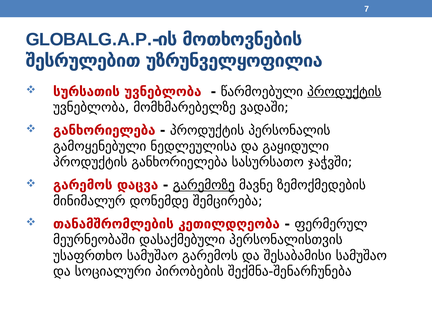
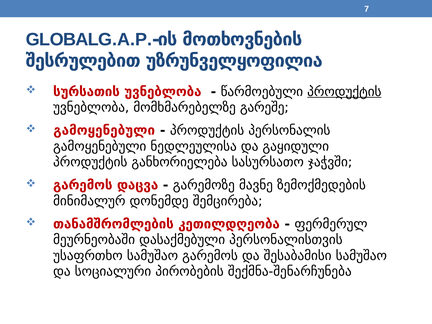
ვადაში: ვადაში -> გარეშე
განხორიელება at (104, 131): განხორიელება -> გამოყენებული
გარემოზე underline: present -> none
